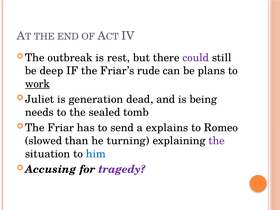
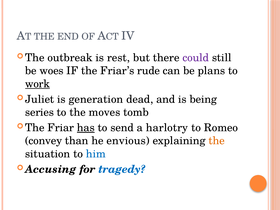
deep: deep -> woes
needs: needs -> series
sealed: sealed -> moves
has underline: none -> present
explains: explains -> harlotry
slowed: slowed -> convey
turning: turning -> envious
the at (217, 141) colour: purple -> orange
tragedy colour: purple -> blue
